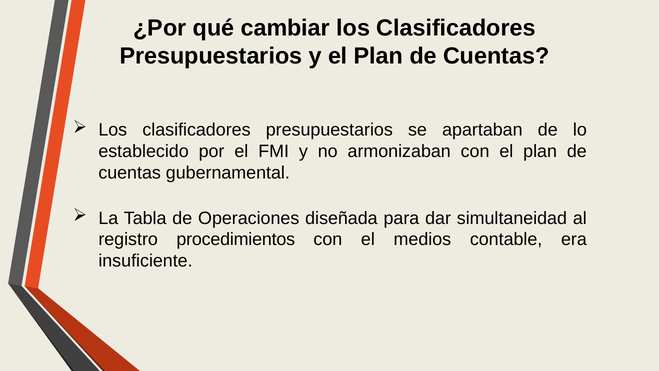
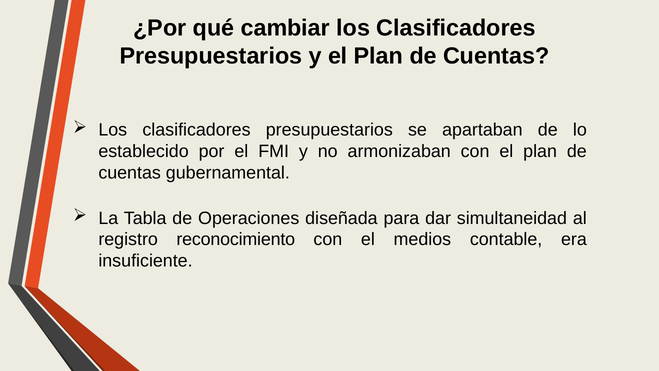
procedimientos: procedimientos -> reconocimiento
